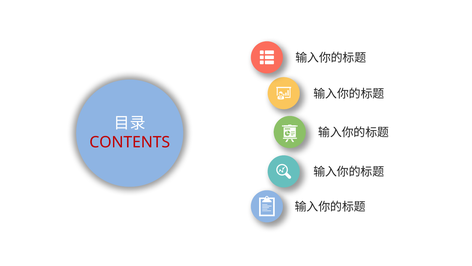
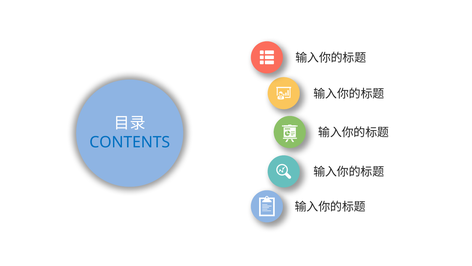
CONTENTS colour: red -> blue
